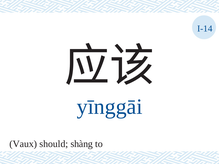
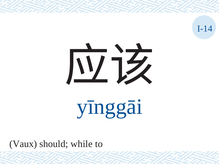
shàng: shàng -> while
